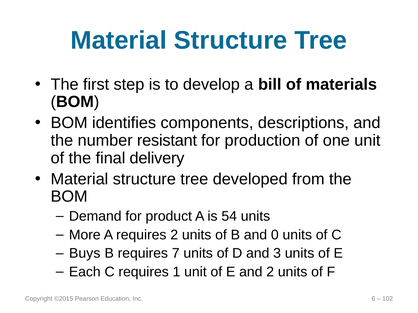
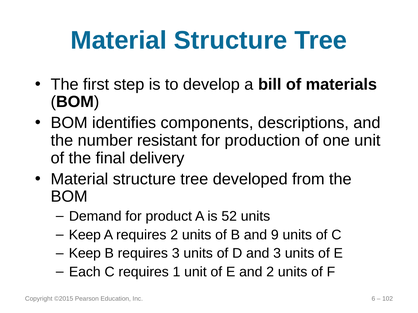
54: 54 -> 52
More at (85, 235): More -> Keep
0: 0 -> 9
Buys at (85, 254): Buys -> Keep
requires 7: 7 -> 3
